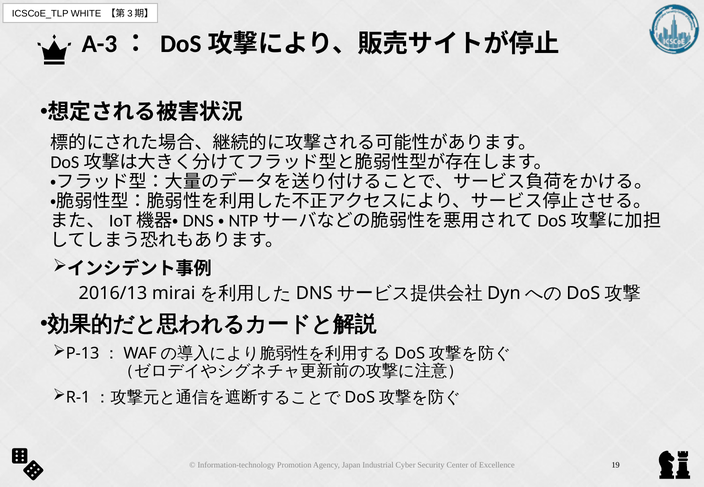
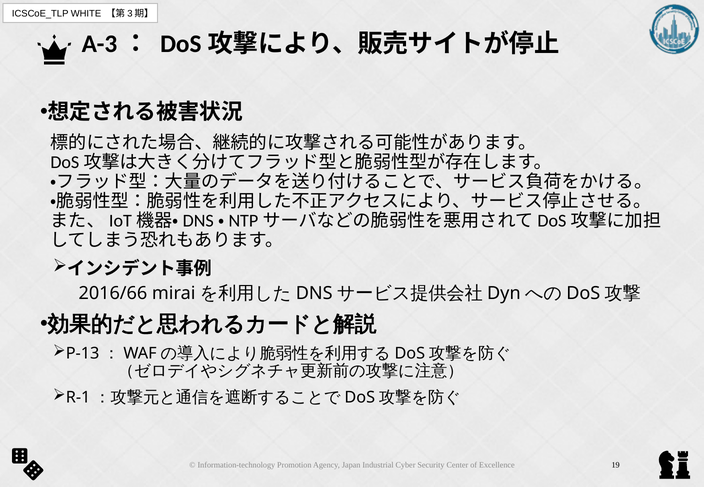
2016/13: 2016/13 -> 2016/66
